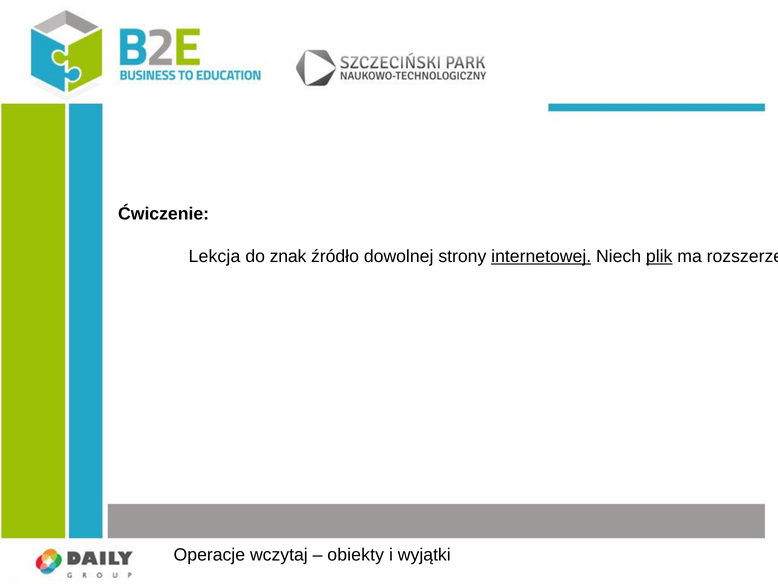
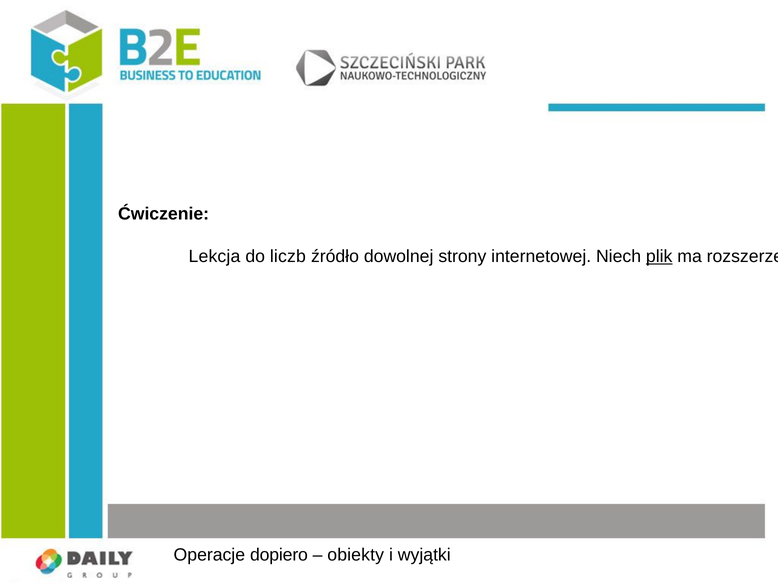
znak: znak -> liczb
internetowej underline: present -> none
wczytaj: wczytaj -> dopiero
